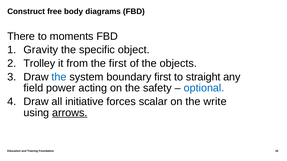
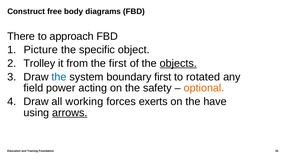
moments: moments -> approach
Gravity: Gravity -> Picture
objects underline: none -> present
straight: straight -> rotated
optional colour: blue -> orange
initiative: initiative -> working
scalar: scalar -> exerts
write: write -> have
